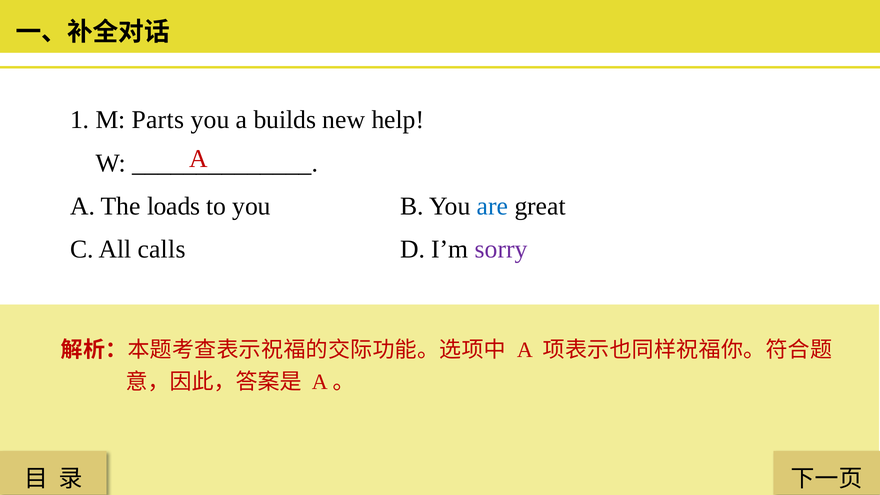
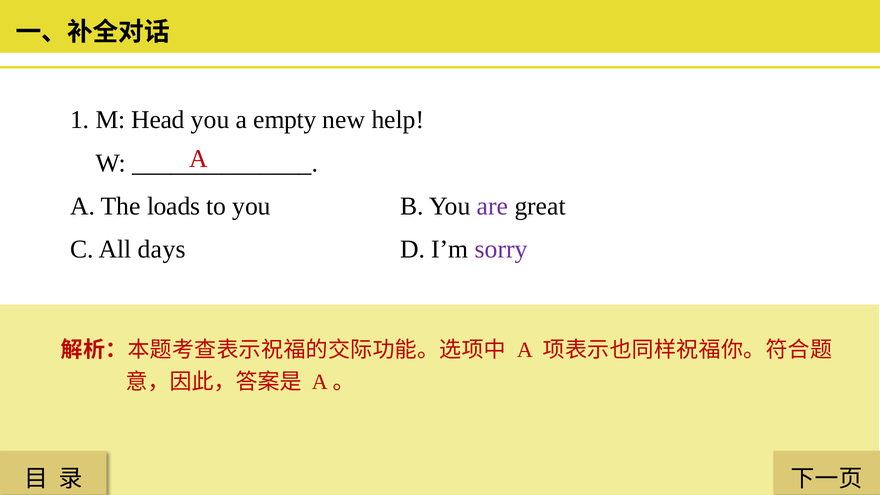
Parts: Parts -> Head
builds: builds -> empty
are colour: blue -> purple
calls: calls -> days
